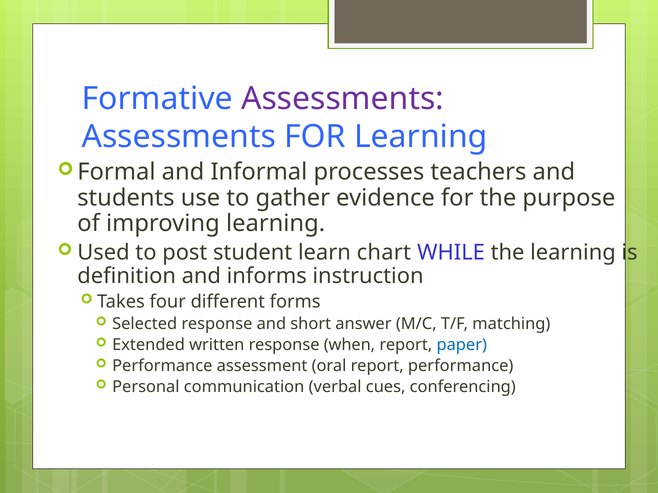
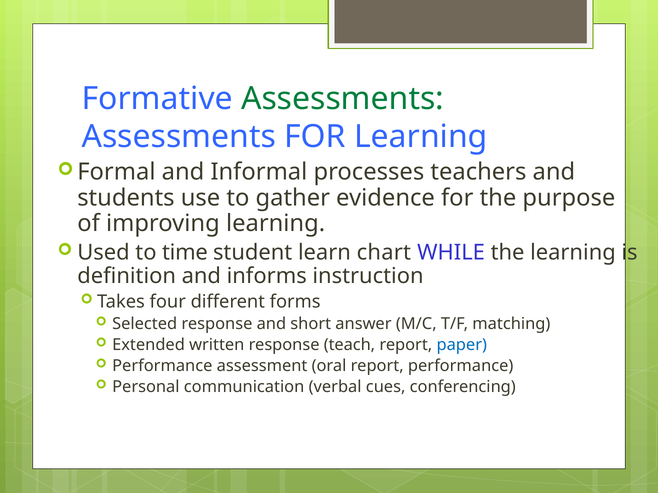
Assessments at (343, 99) colour: purple -> green
post: post -> time
when: when -> teach
